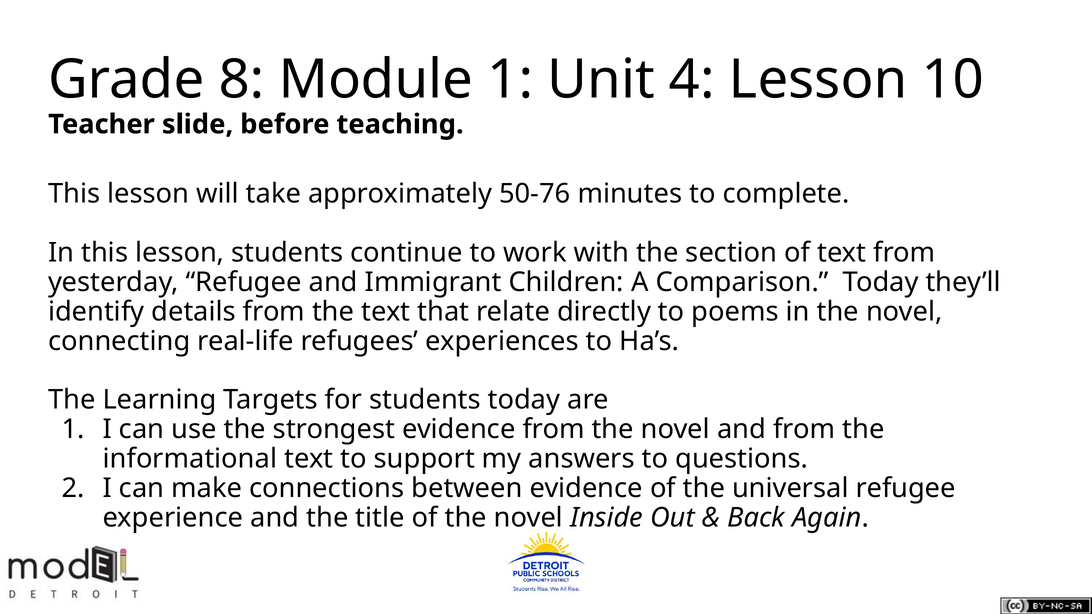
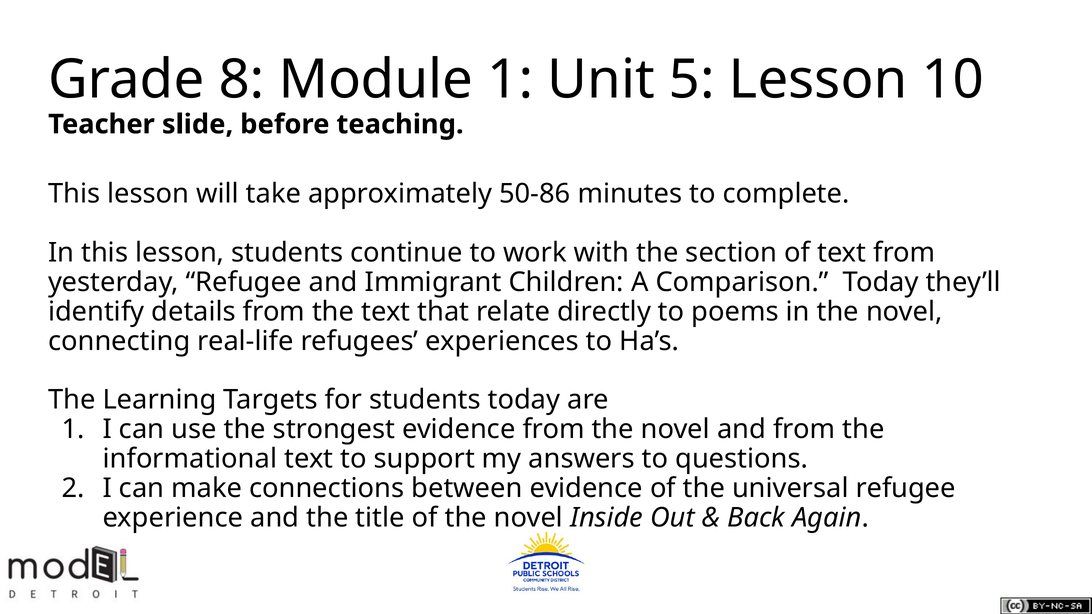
4: 4 -> 5
50-76: 50-76 -> 50-86
